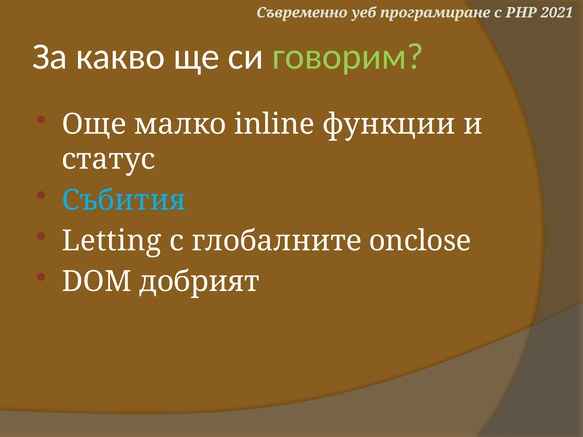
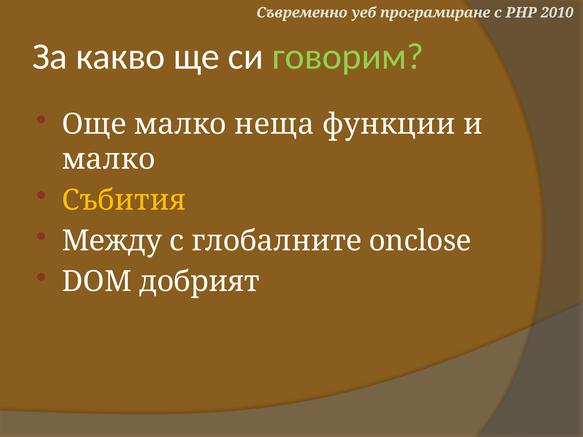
2021: 2021 -> 2010
inline: inline -> неща
статус at (109, 159): статус -> малко
Събития colour: light blue -> yellow
Letting: Letting -> Между
